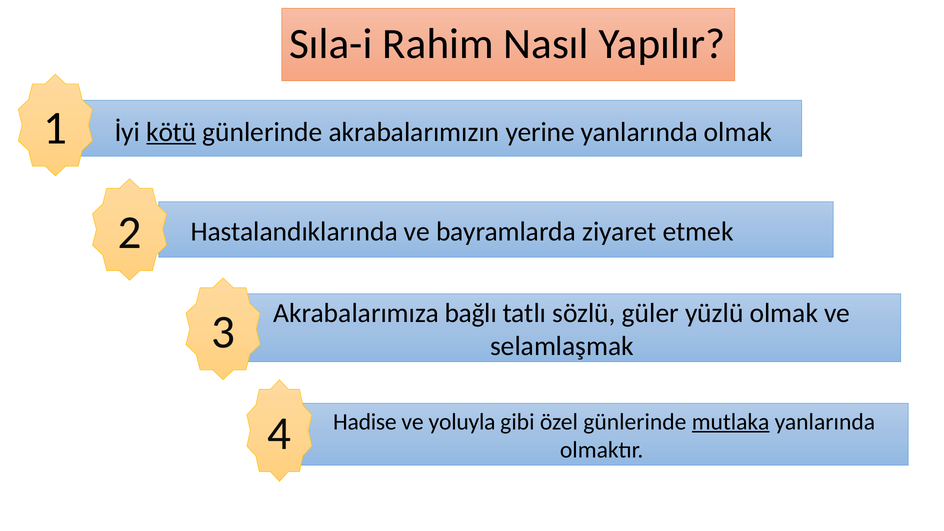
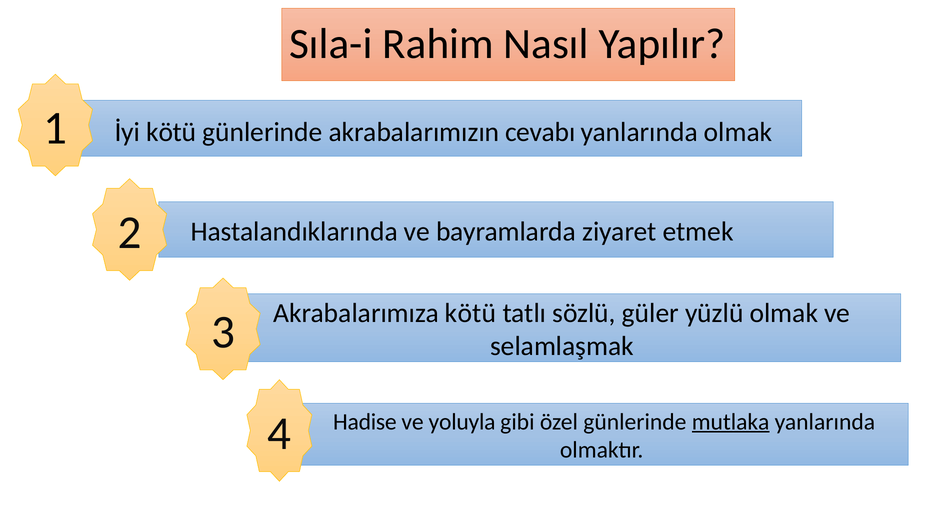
kötü at (171, 132) underline: present -> none
yerine: yerine -> cevabı
Akrabalarımıza bağlı: bağlı -> kötü
